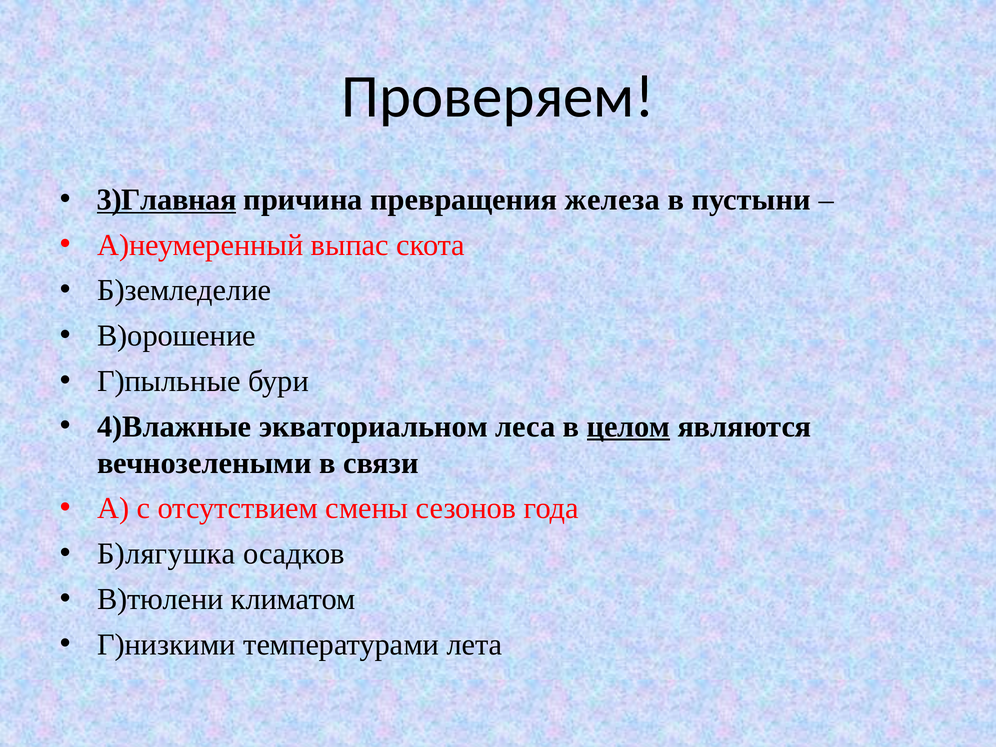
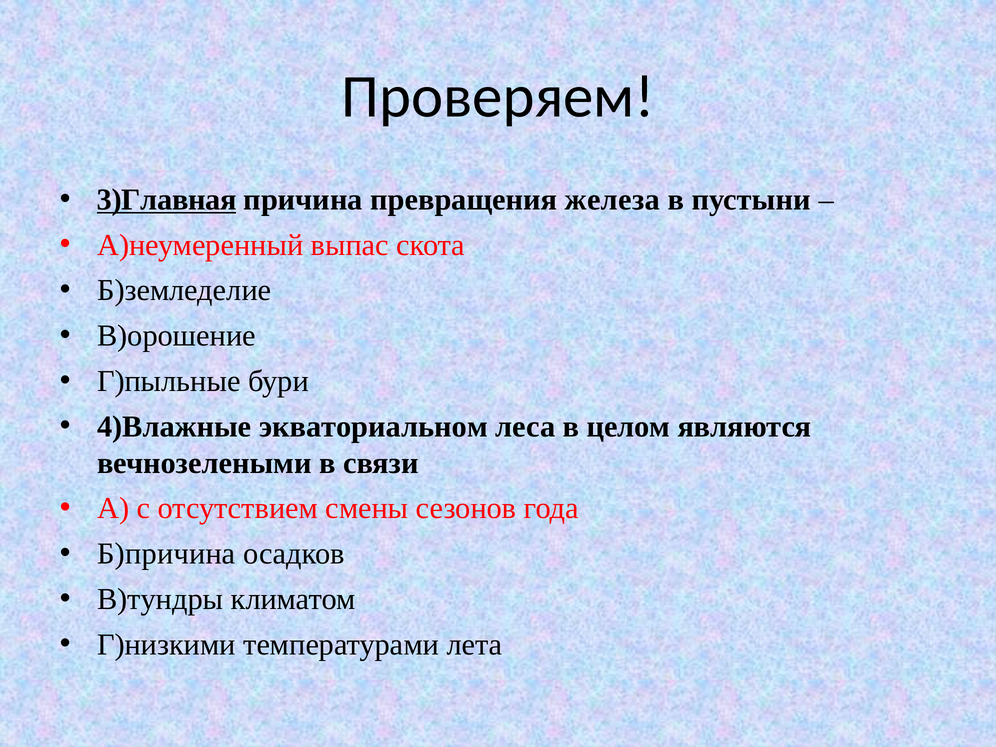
целом underline: present -> none
Б)лягушка: Б)лягушка -> Б)причина
В)тюлени: В)тюлени -> В)тундры
